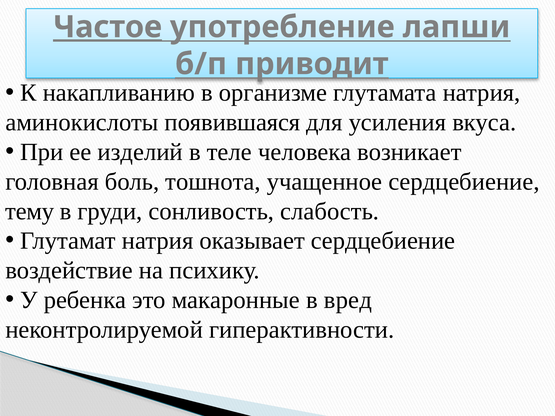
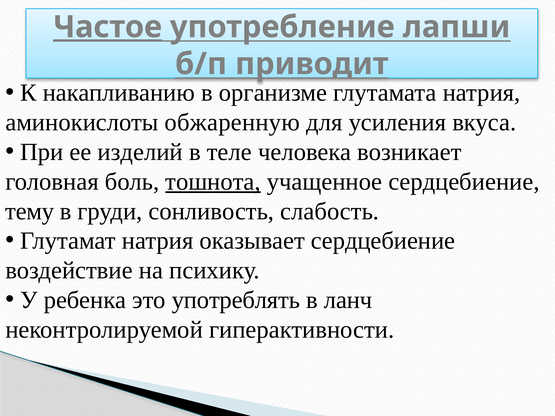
появившаяся: появившаяся -> обжаренную
тошнота underline: none -> present
макаронные: макаронные -> употреблять
вред: вред -> ланч
